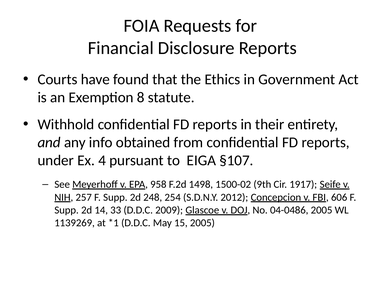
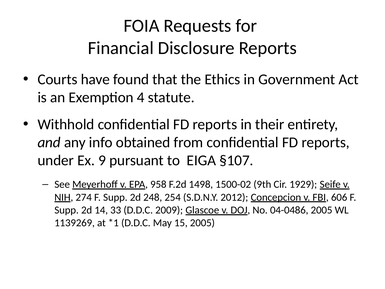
8: 8 -> 4
4: 4 -> 9
1917: 1917 -> 1929
257: 257 -> 274
